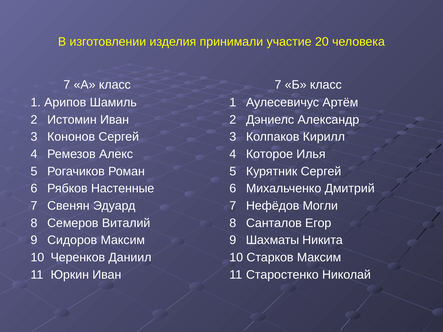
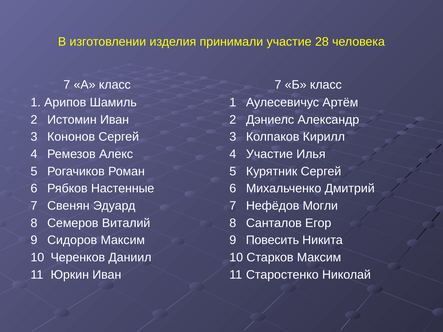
20: 20 -> 28
4 Которое: Которое -> Участие
Шахматы: Шахматы -> Повесить
